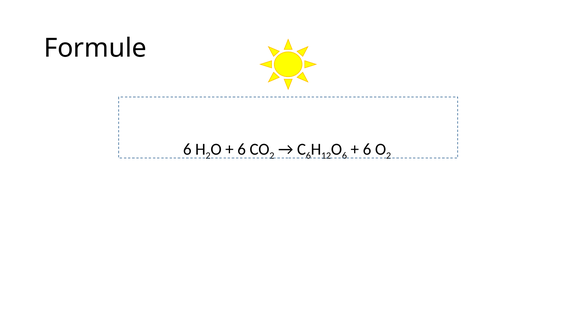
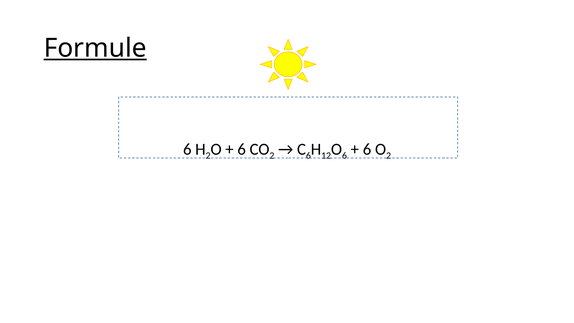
Formule underline: none -> present
